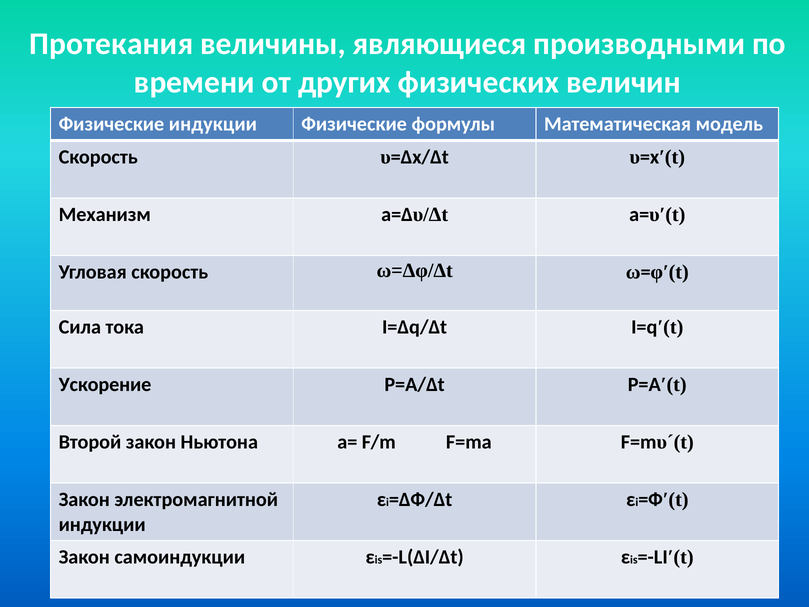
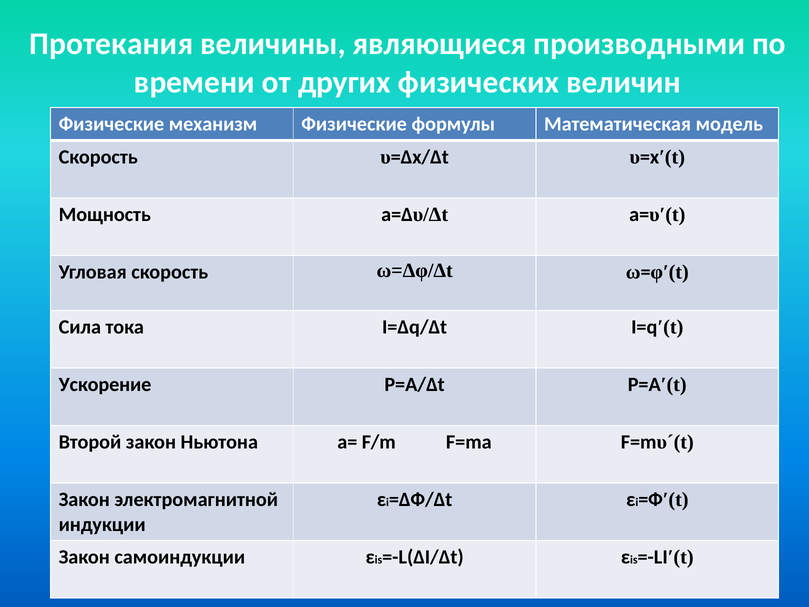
Физические индукции: индукции -> механизм
Механизм: Механизм -> Мощность
